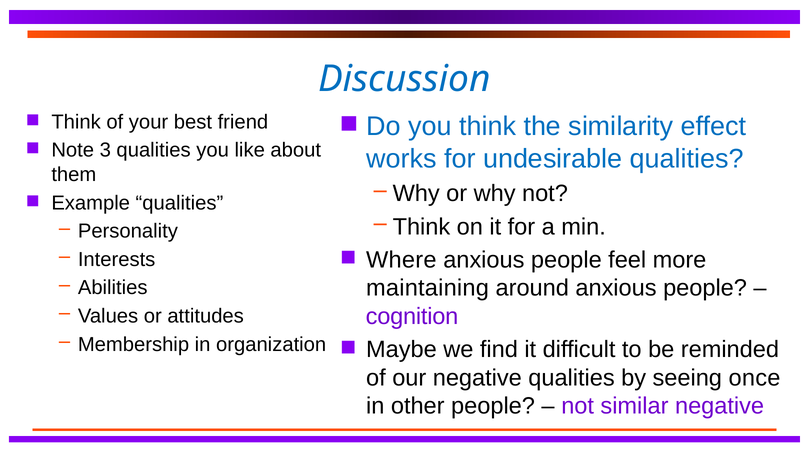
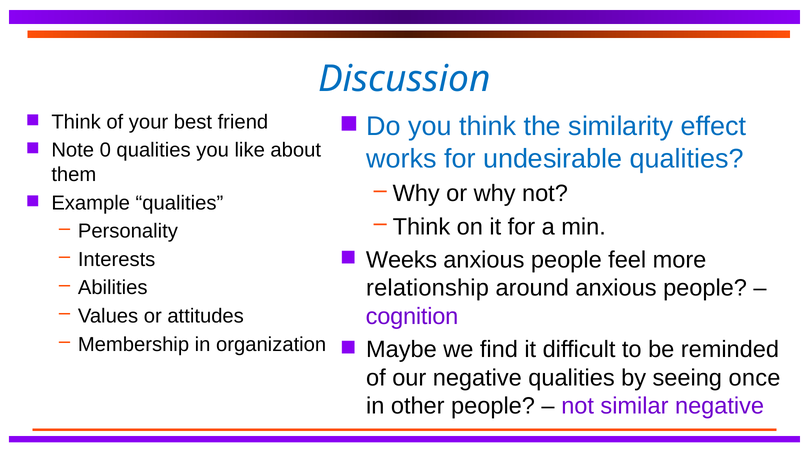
3: 3 -> 0
Where: Where -> Weeks
maintaining: maintaining -> relationship
